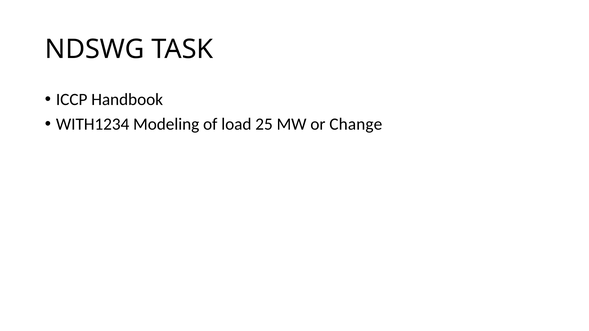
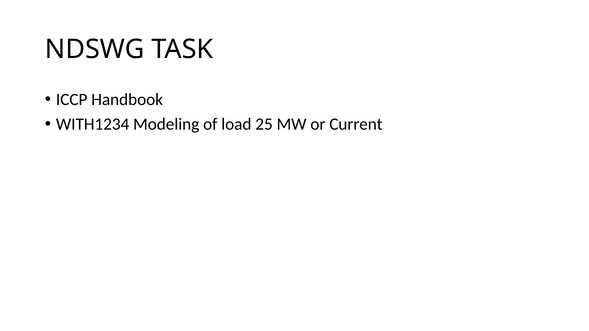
Change: Change -> Current
